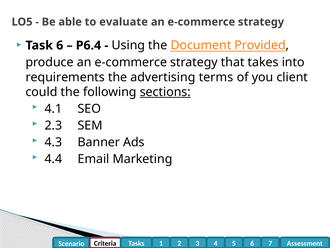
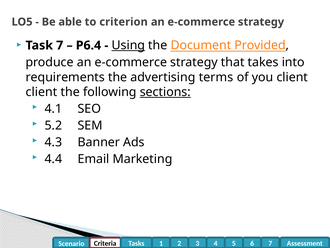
evaluate: evaluate -> criterion
Task 6: 6 -> 7
Using underline: none -> present
could at (42, 92): could -> client
2.3: 2.3 -> 5.2
